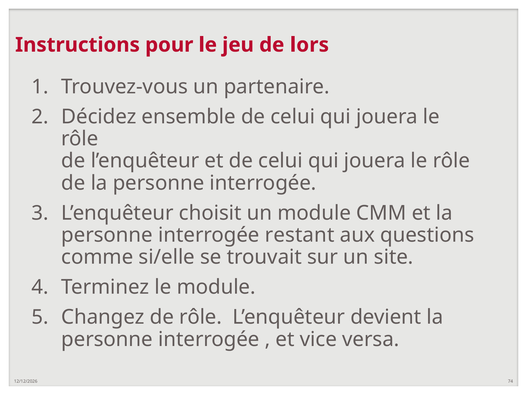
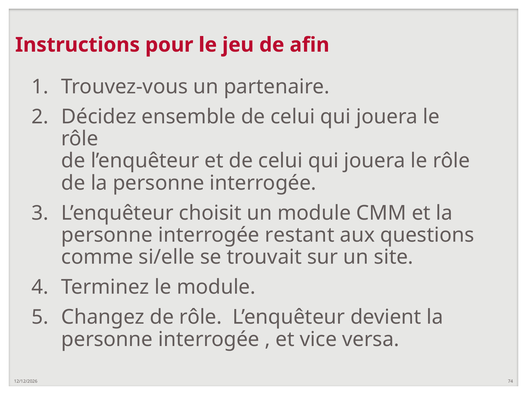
lors: lors -> afin
